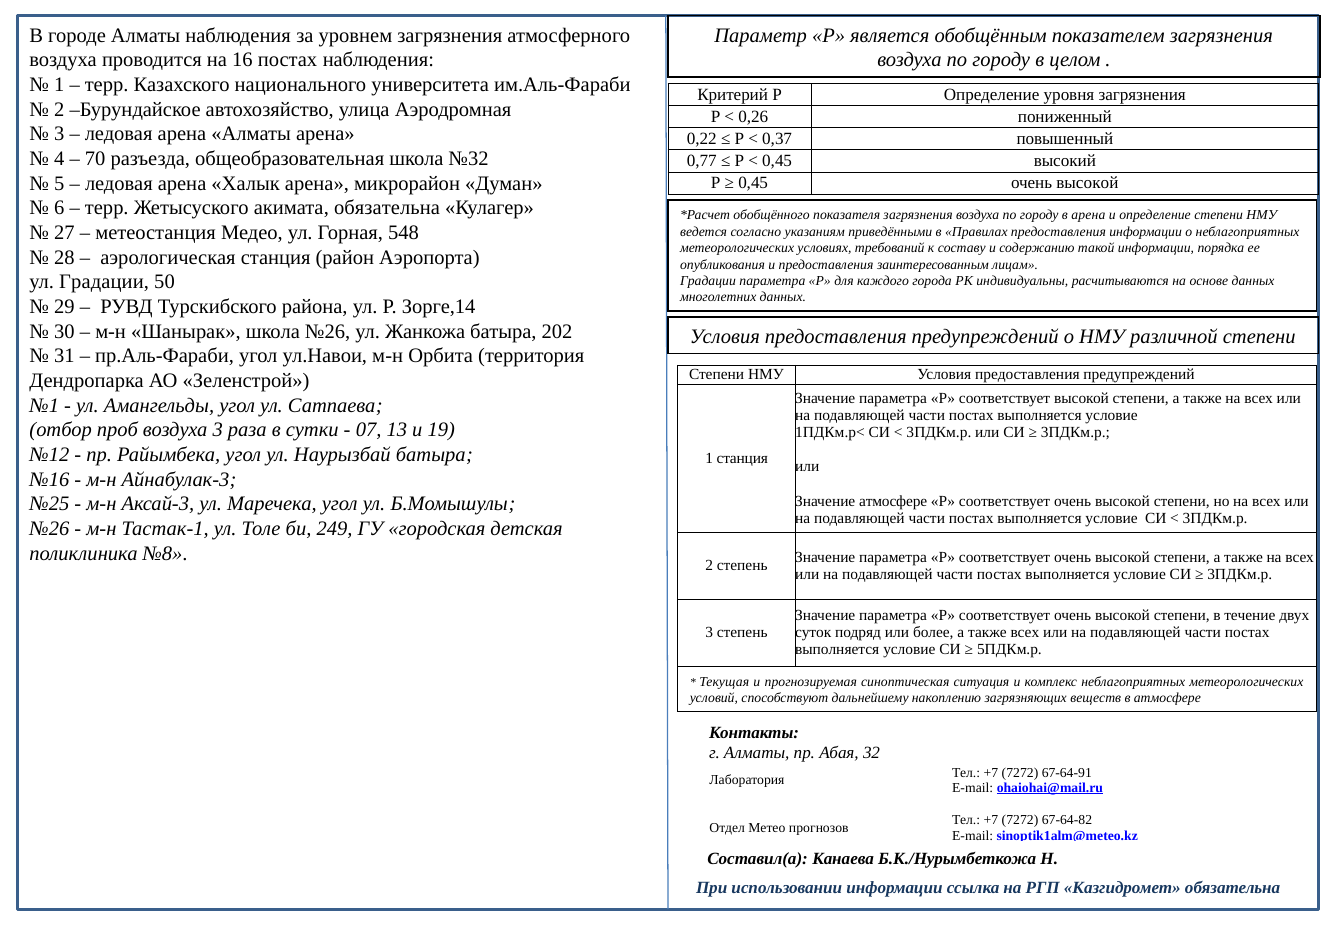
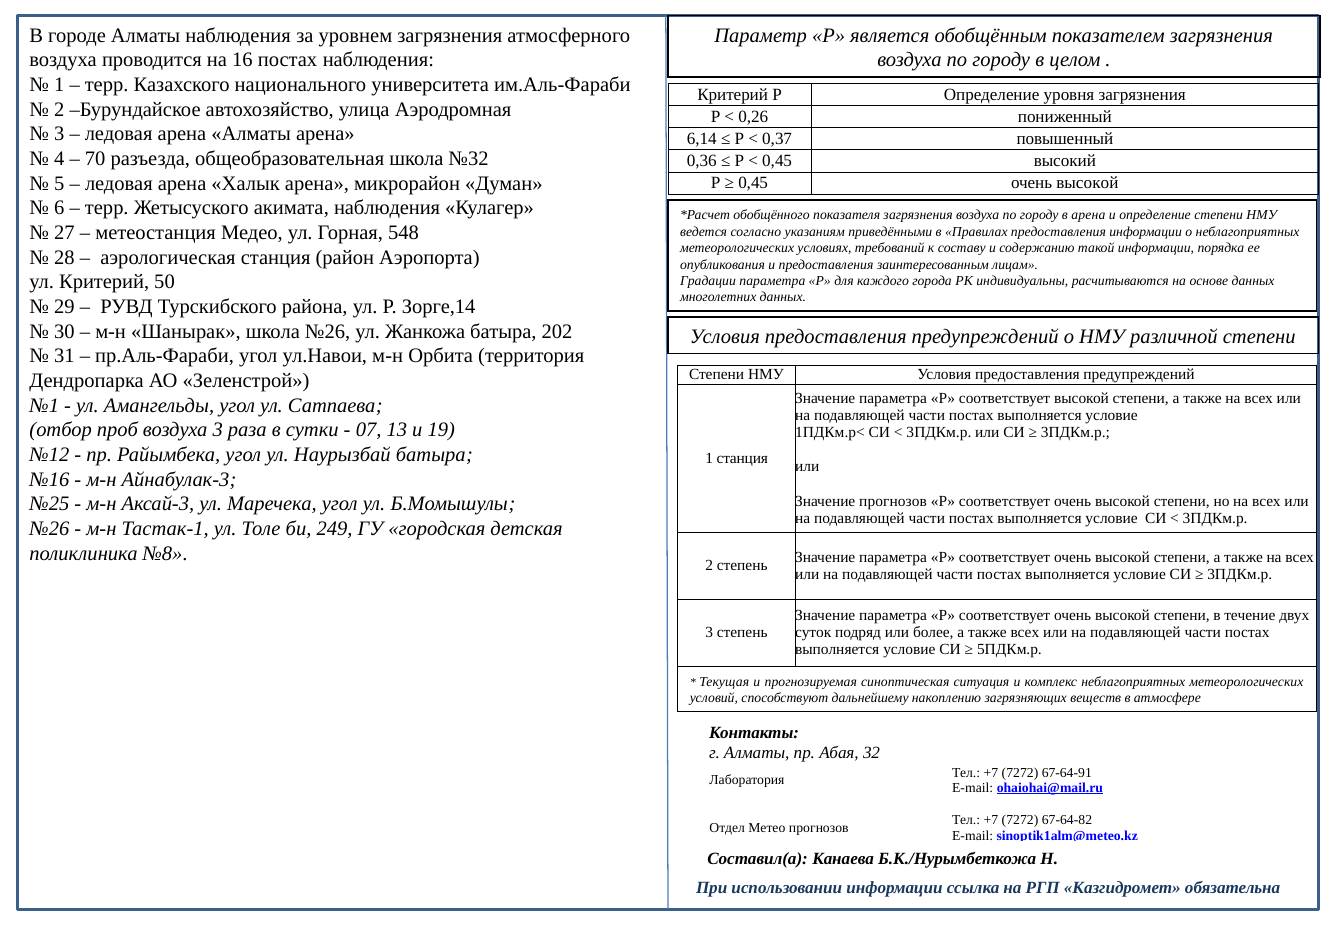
0,22: 0,22 -> 6,14
0,77: 0,77 -> 0,36
акимата обязательна: обязательна -> наблюдения
ул Градации: Градации -> Критерий
Значение атмосфере: атмосфере -> прогнозов
